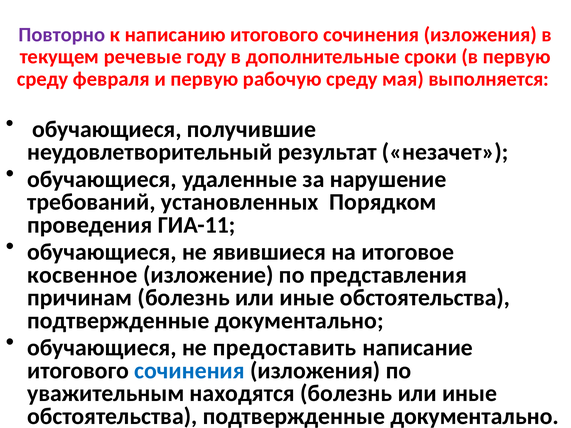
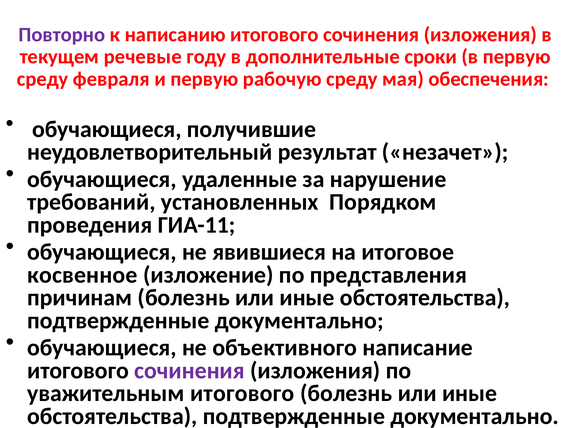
выполняется: выполняется -> обеспечения
предоставить: предоставить -> объективного
сочинения at (189, 371) colour: blue -> purple
уважительным находятся: находятся -> итогового
